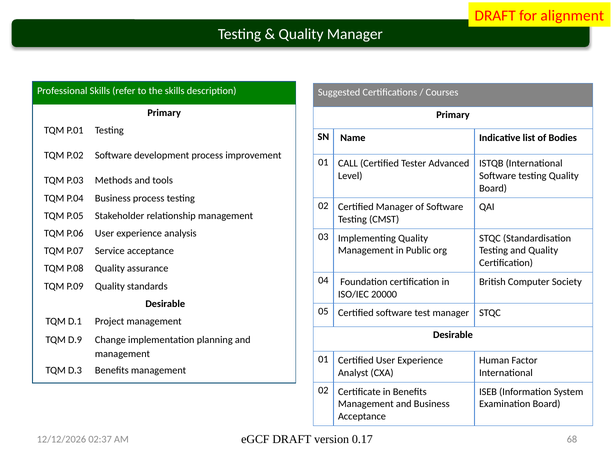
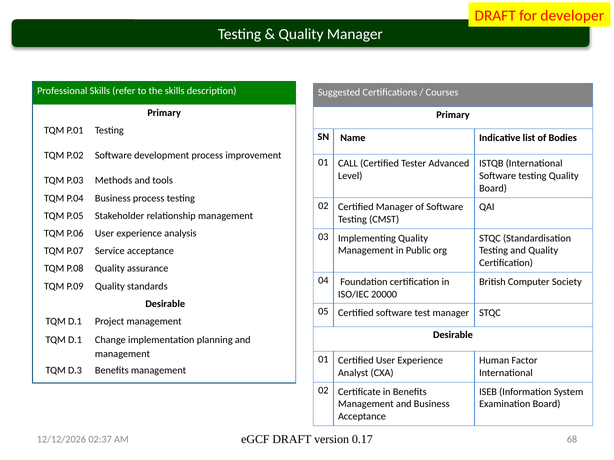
alignment: alignment -> developer
D.9 at (75, 340): D.9 -> D.1
